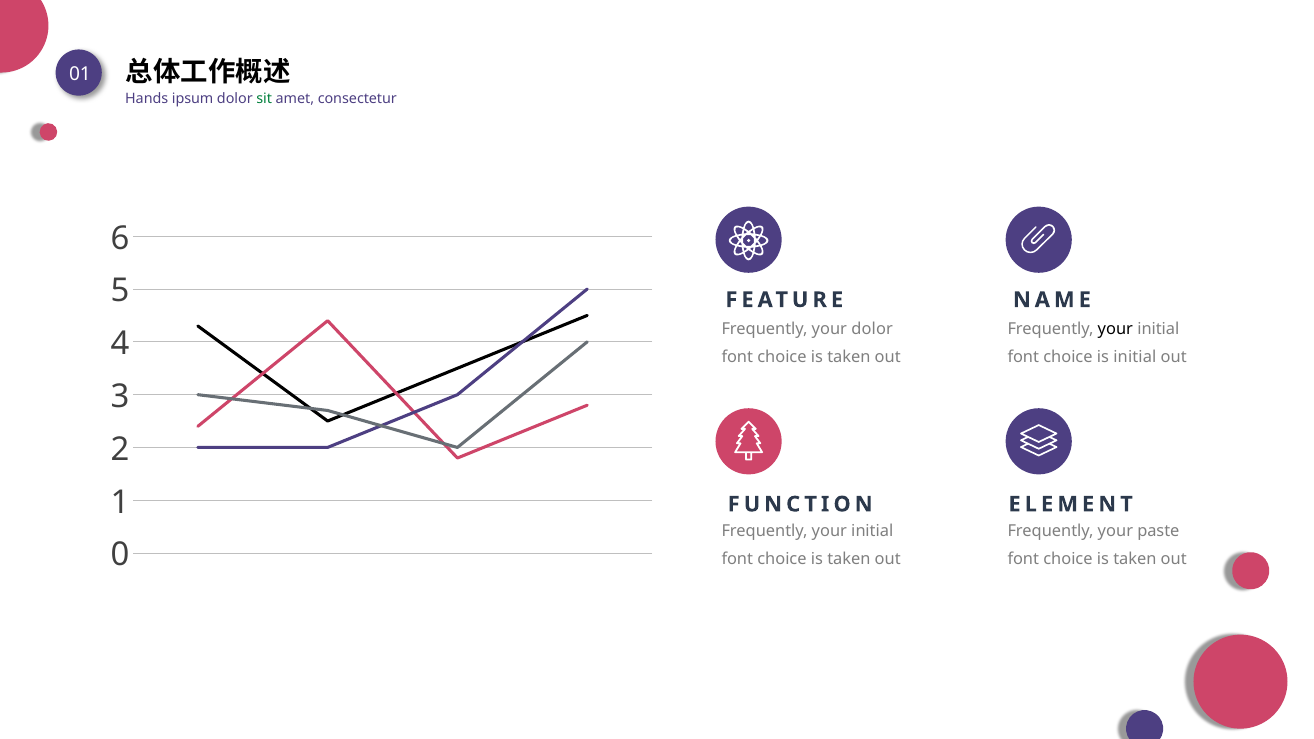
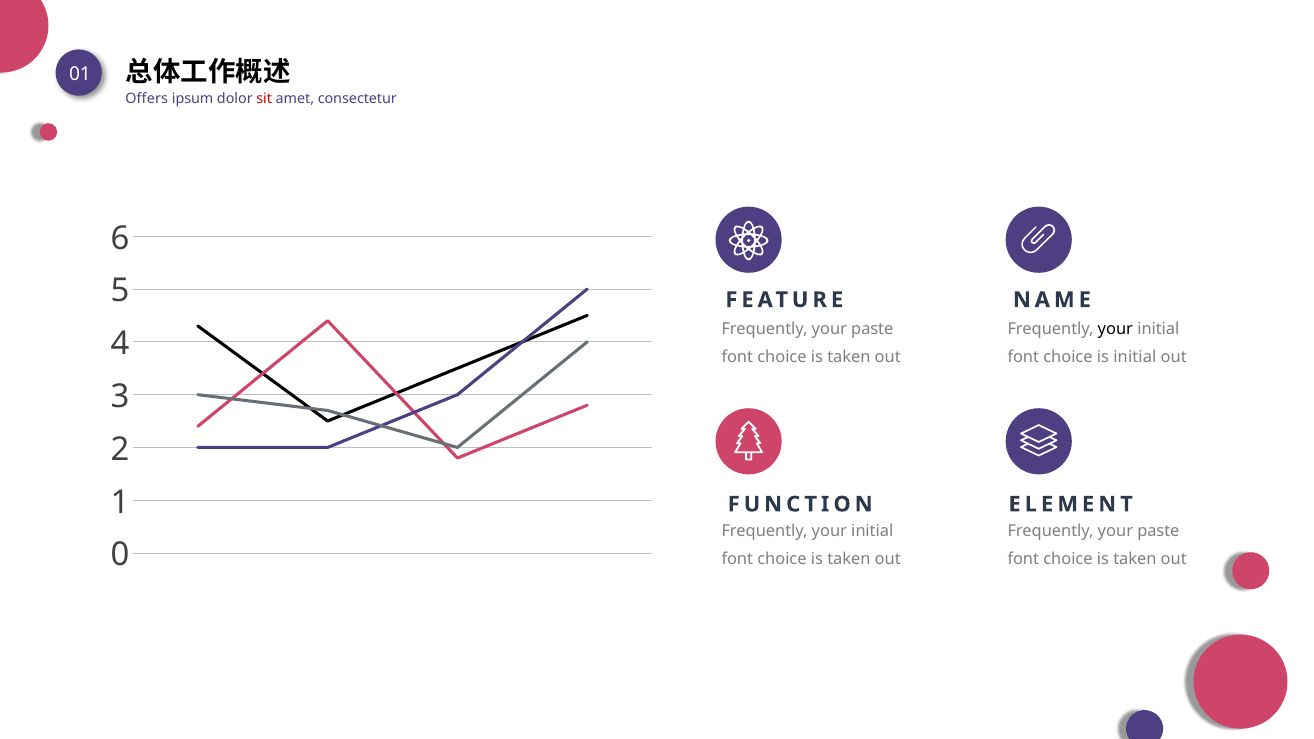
Hands: Hands -> Offers
sit colour: green -> red
dolor at (872, 329): dolor -> paste
